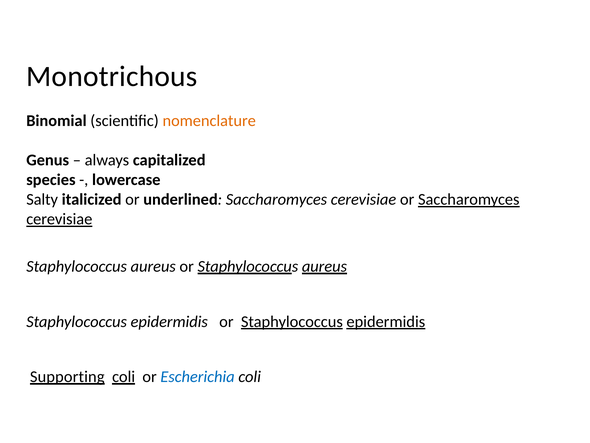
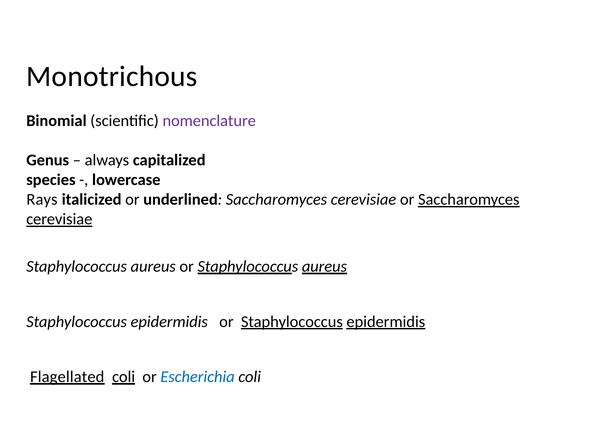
nomenclature colour: orange -> purple
Salty: Salty -> Rays
Supporting: Supporting -> Flagellated
